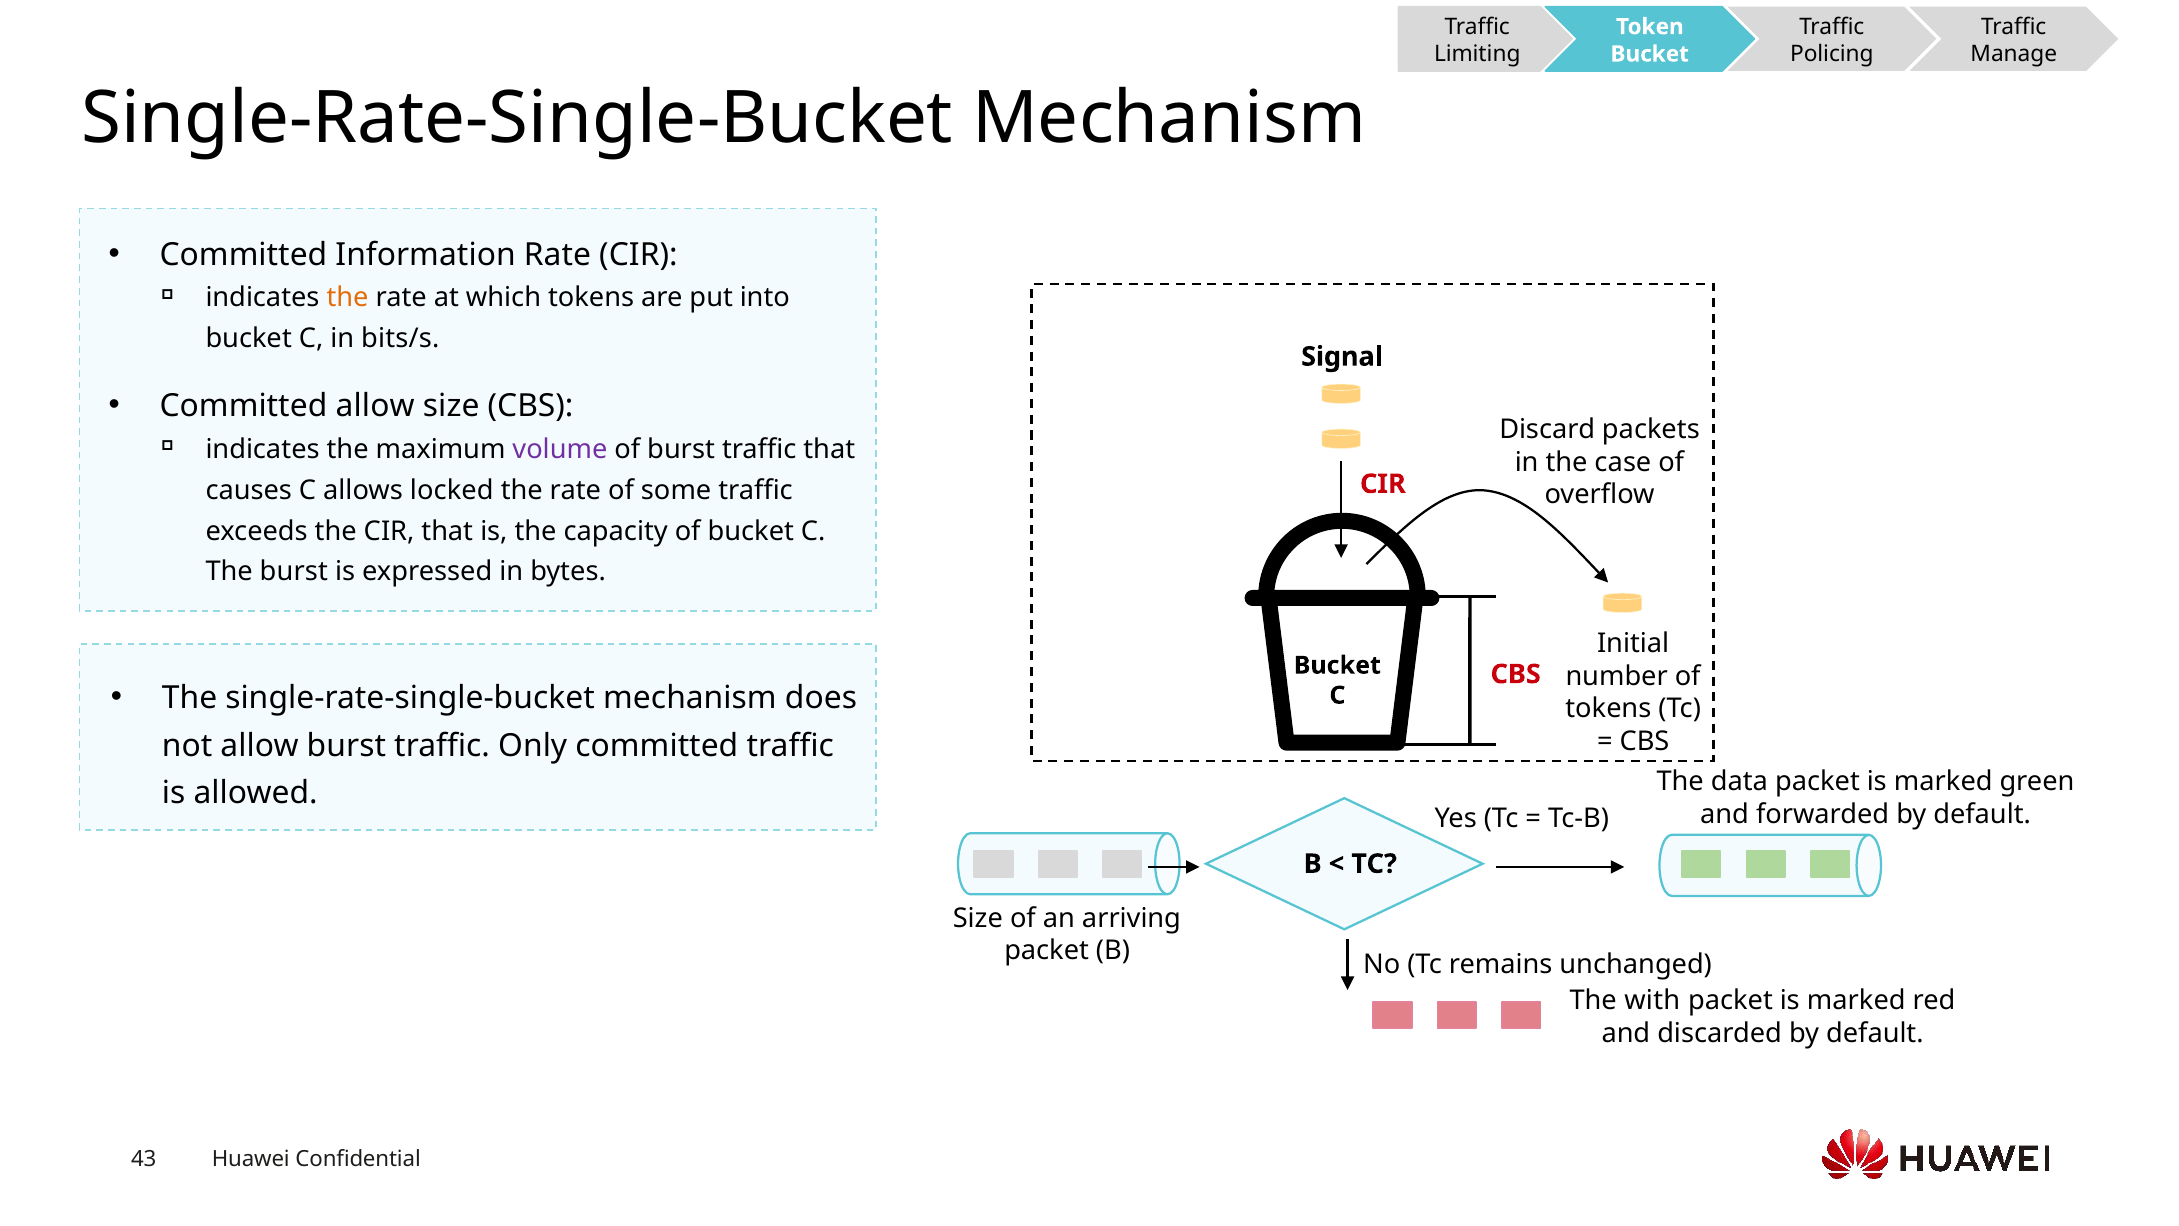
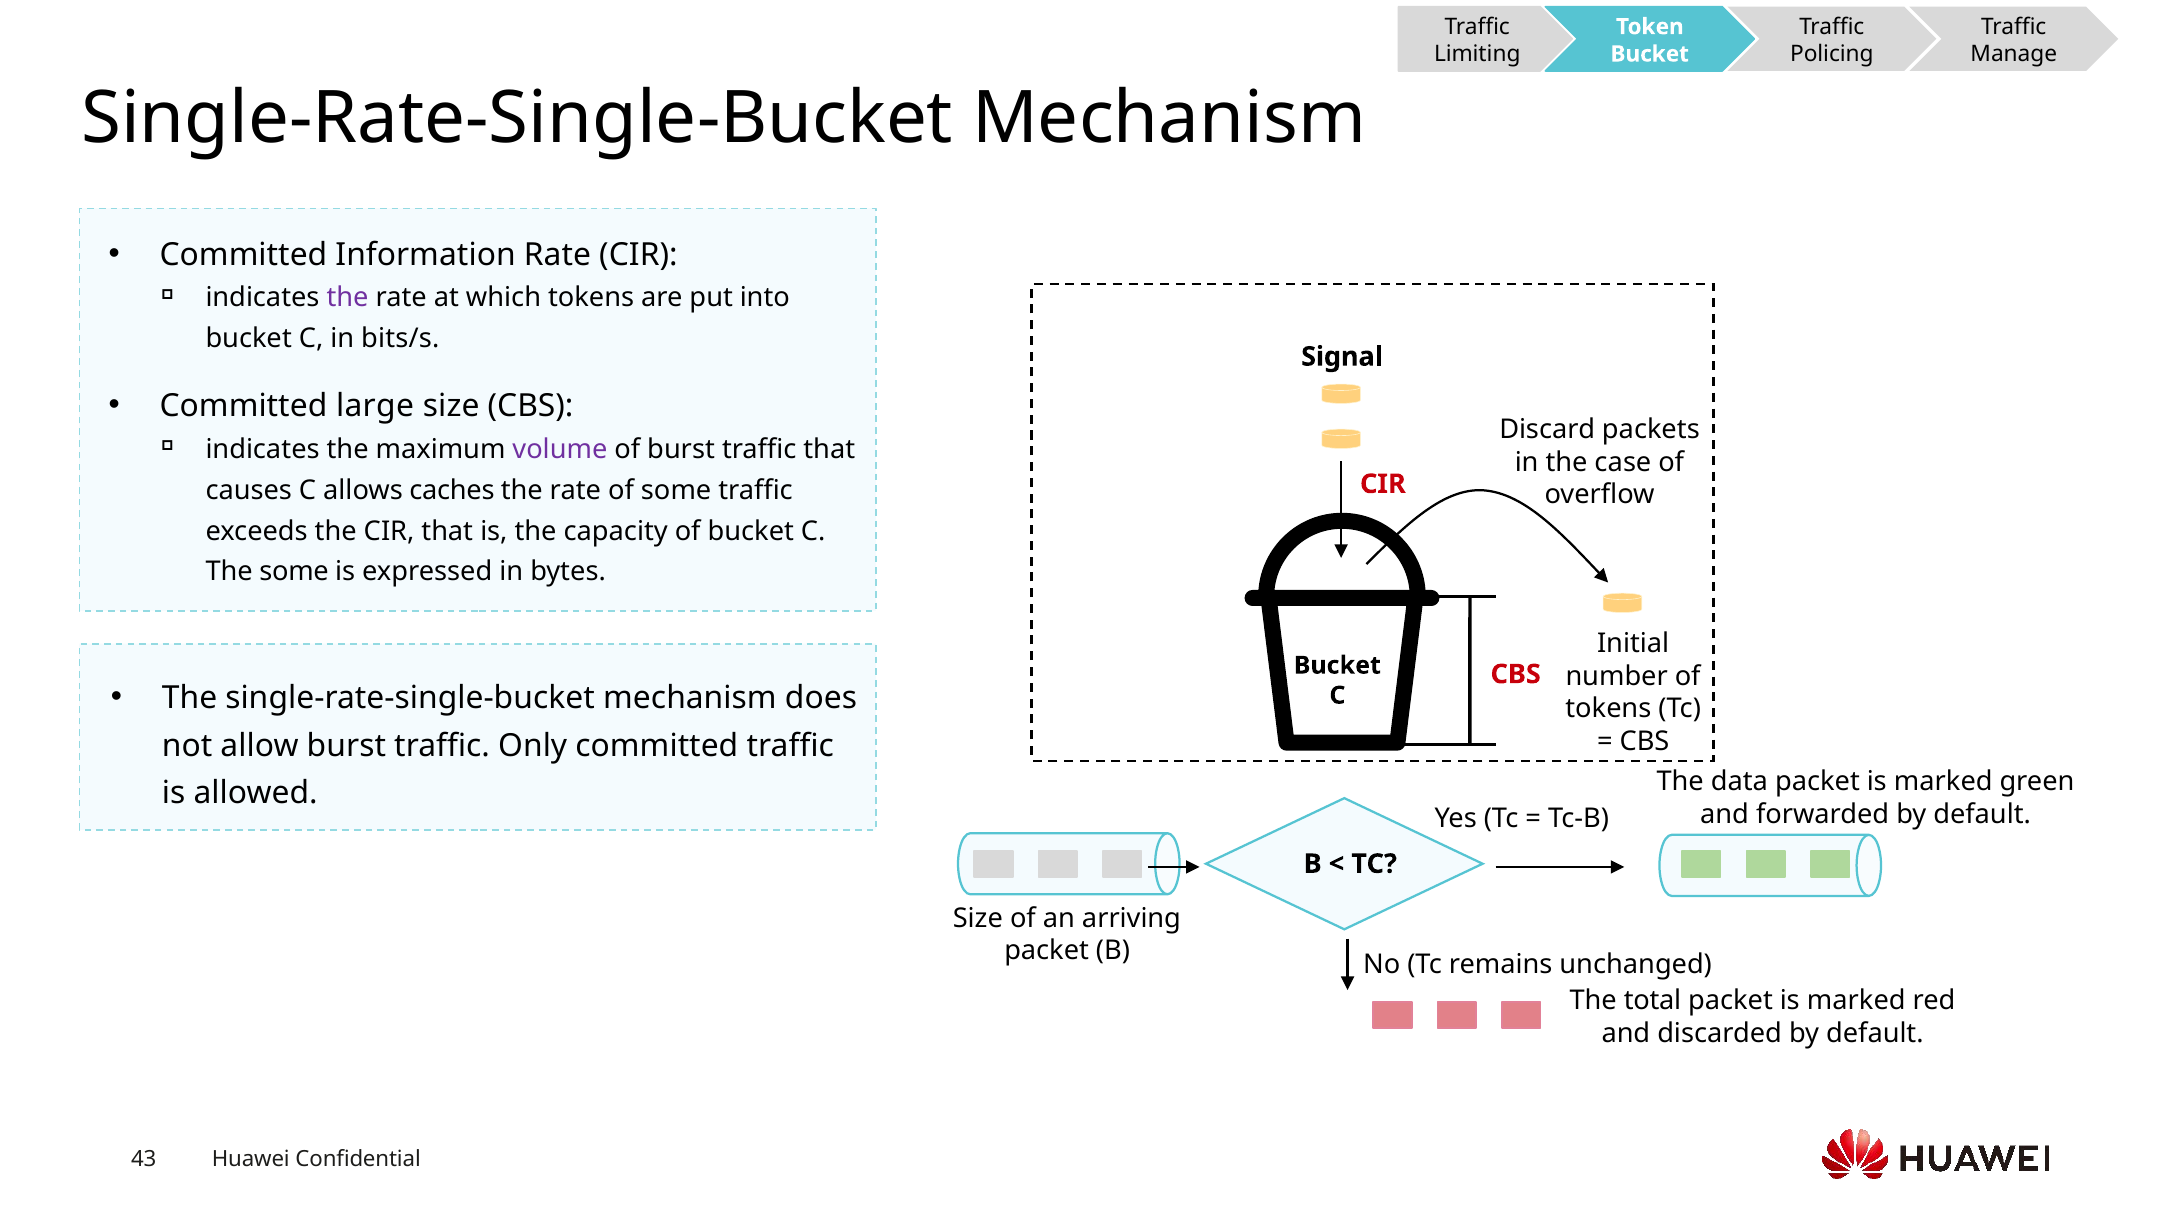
the at (348, 298) colour: orange -> purple
Committed allow: allow -> large
locked: locked -> caches
The burst: burst -> some
with: with -> total
